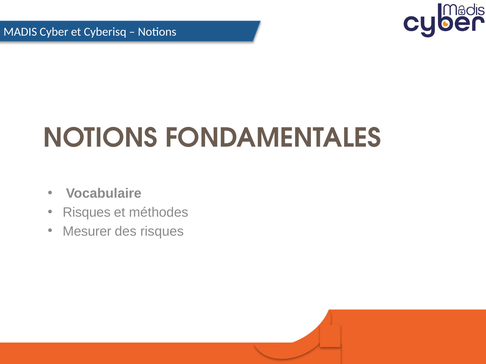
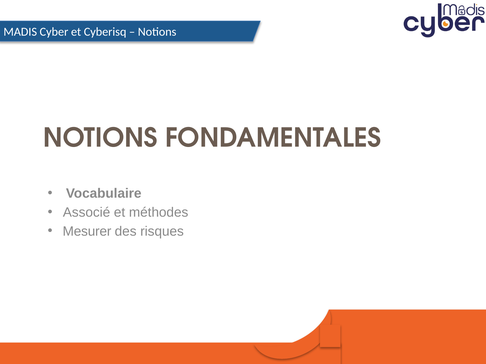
Risques at (87, 213): Risques -> Associé
